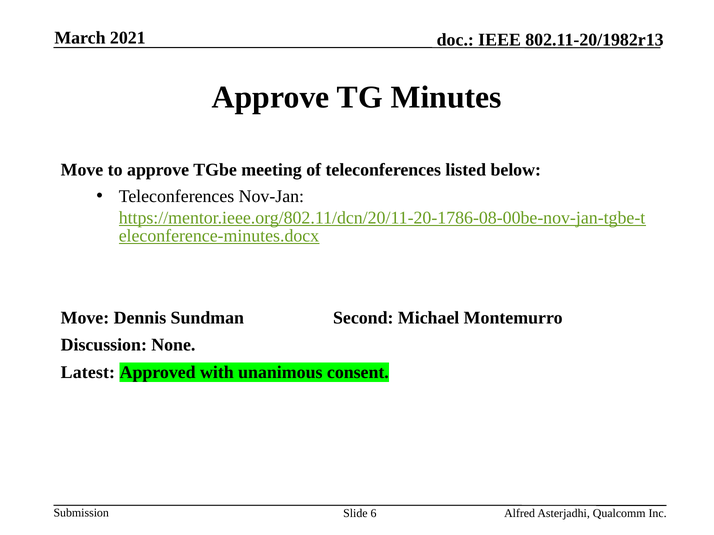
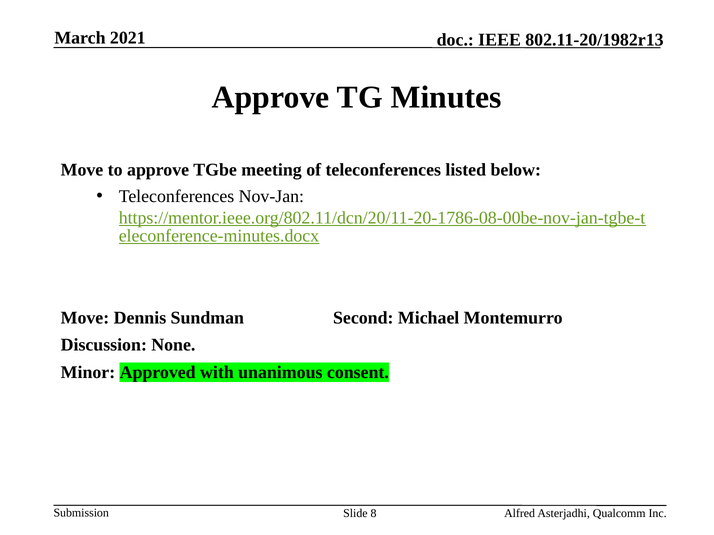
Latest: Latest -> Minor
6: 6 -> 8
